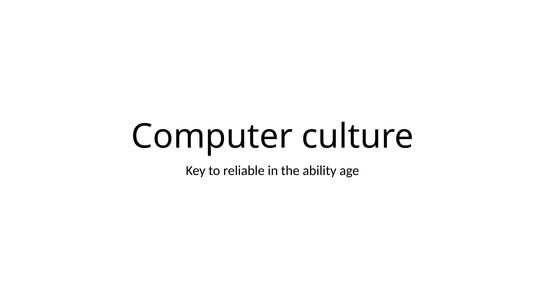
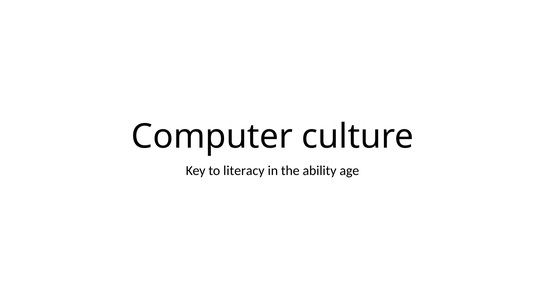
reliable: reliable -> literacy
